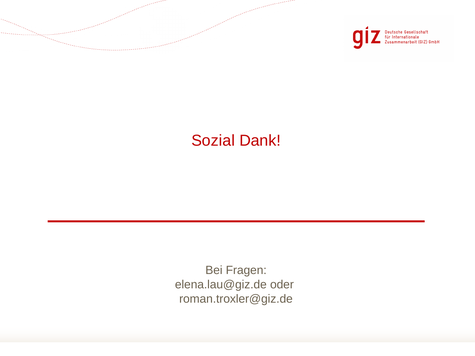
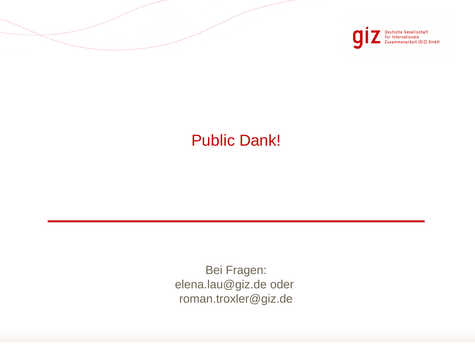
Sozial: Sozial -> Public
